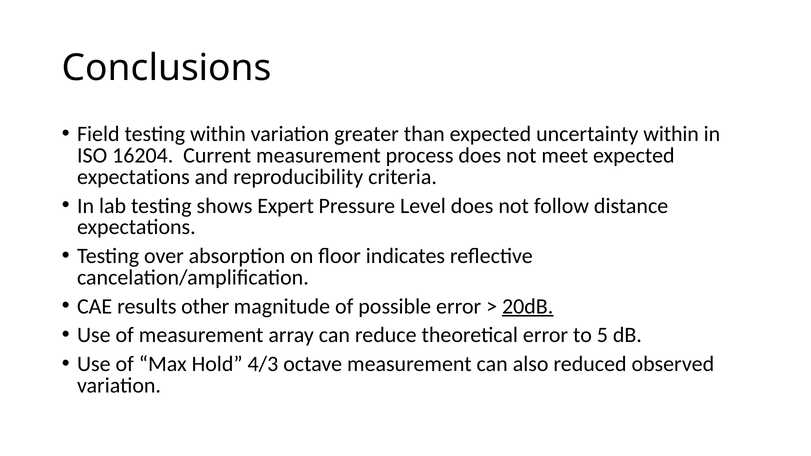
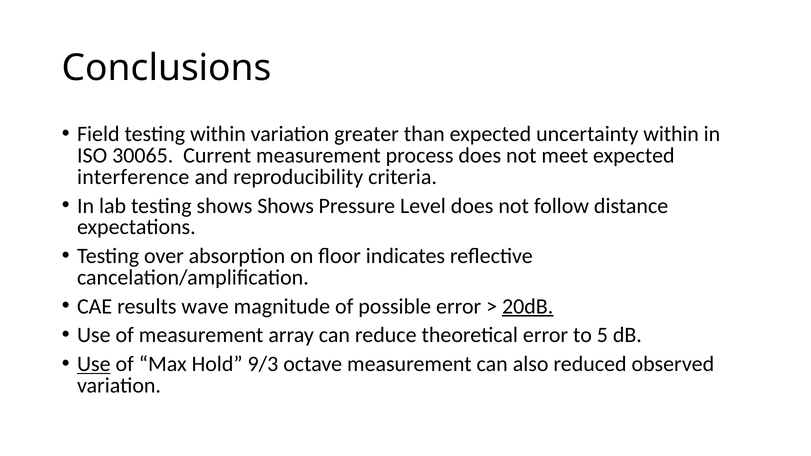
16204: 16204 -> 30065
expectations at (133, 177): expectations -> interference
shows Expert: Expert -> Shows
other: other -> wave
Use at (94, 364) underline: none -> present
4/3: 4/3 -> 9/3
